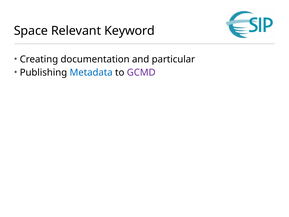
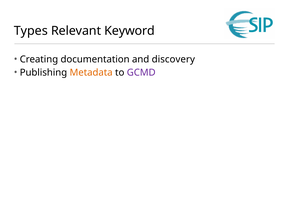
Space: Space -> Types
particular: particular -> discovery
Metadata colour: blue -> orange
